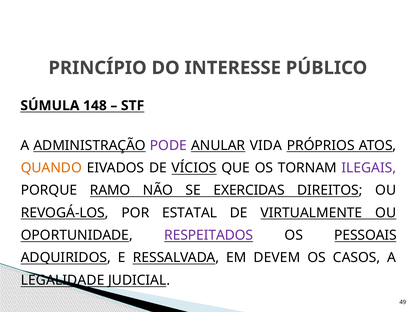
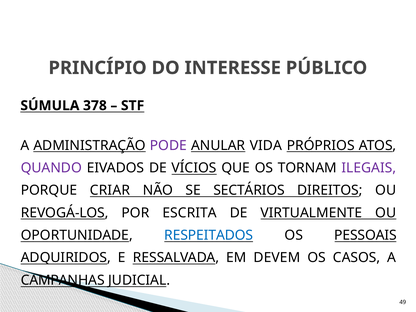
148: 148 -> 378
QUANDO colour: orange -> purple
RAMO: RAMO -> CRIAR
EXERCIDAS: EXERCIDAS -> SECTÁRIOS
ESTATAL: ESTATAL -> ESCRITA
RESPEITADOS colour: purple -> blue
LEGALIDADE: LEGALIDADE -> CAMPANHAS
